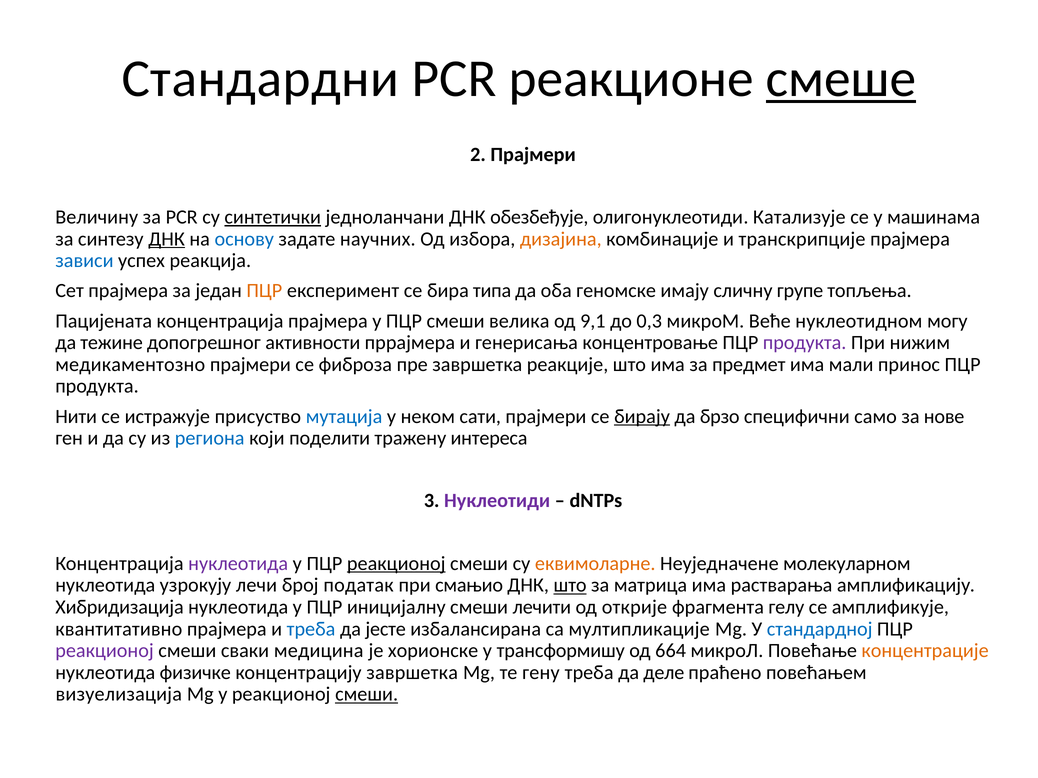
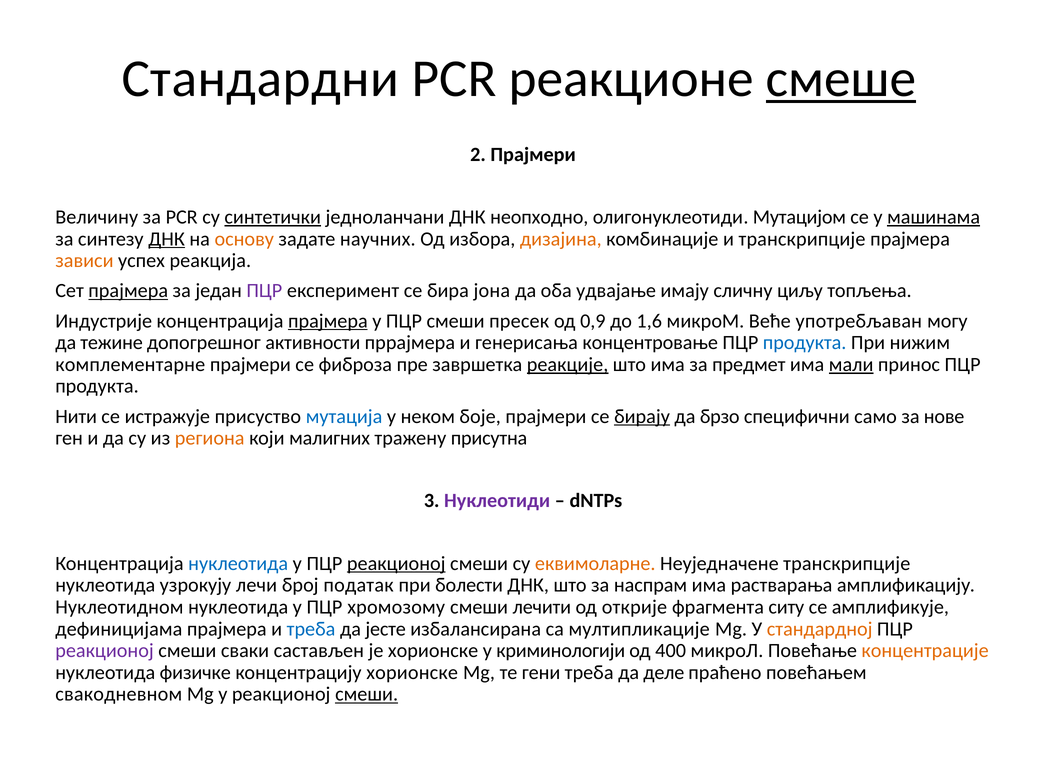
обезбеђује: обезбеђује -> неопходно
Катализује: Катализује -> Мутацијом
машинама underline: none -> present
основу colour: blue -> orange
зависи colour: blue -> orange
прајмера at (128, 291) underline: none -> present
ПЦР at (264, 291) colour: orange -> purple
типа: типа -> јона
геномске: геномске -> удвајање
групе: групе -> циљу
Пацијената: Пацијената -> Индустрије
прајмера at (328, 321) underline: none -> present
велика: велика -> пресек
9,1: 9,1 -> 0,9
0,3: 0,3 -> 1,6
нуклеотидном: нуклеотидном -> употребљаван
продукта at (805, 343) colour: purple -> blue
медикаментозно: медикаментозно -> комплементарне
реакције underline: none -> present
мали underline: none -> present
сати: сати -> боје
региона colour: blue -> orange
поделити: поделити -> малигних
интереса: интереса -> присутна
нуклеотида at (238, 564) colour: purple -> blue
Неуједначене молекуларном: молекуларном -> транскрипције
смањио: смањио -> болести
што at (570, 586) underline: present -> none
матрица: матрица -> наспрам
Хибридизација: Хибридизација -> Нуклеотидном
иницијалну: иницијалну -> хромозому
гелу: гелу -> ситу
квантитативно: квантитативно -> дефиницијама
стандардној colour: blue -> orange
медицина: медицина -> састављен
трансформишу: трансформишу -> криминологији
664: 664 -> 400
концентрацију завршетка: завршетка -> хорионске
гену: гену -> гени
визуелизација: визуелизација -> свакодневном
